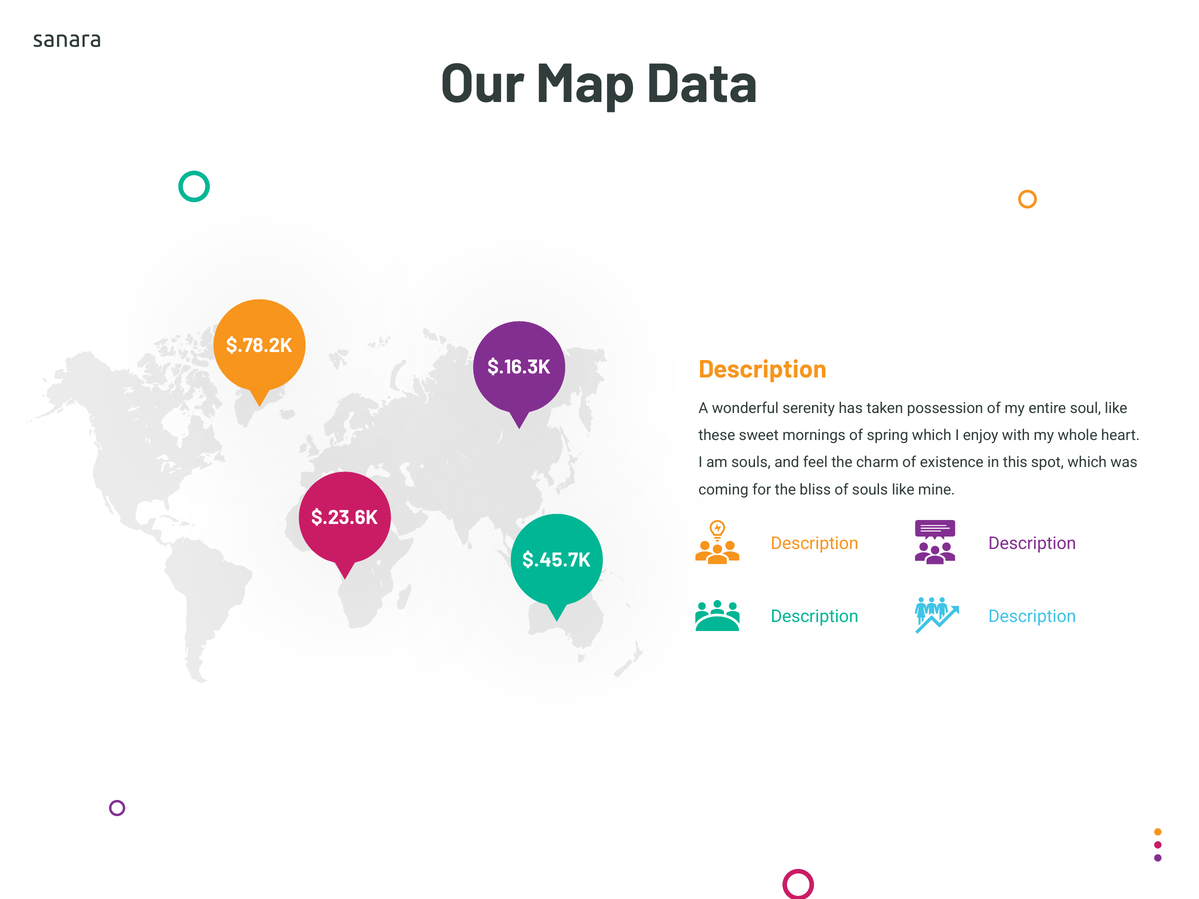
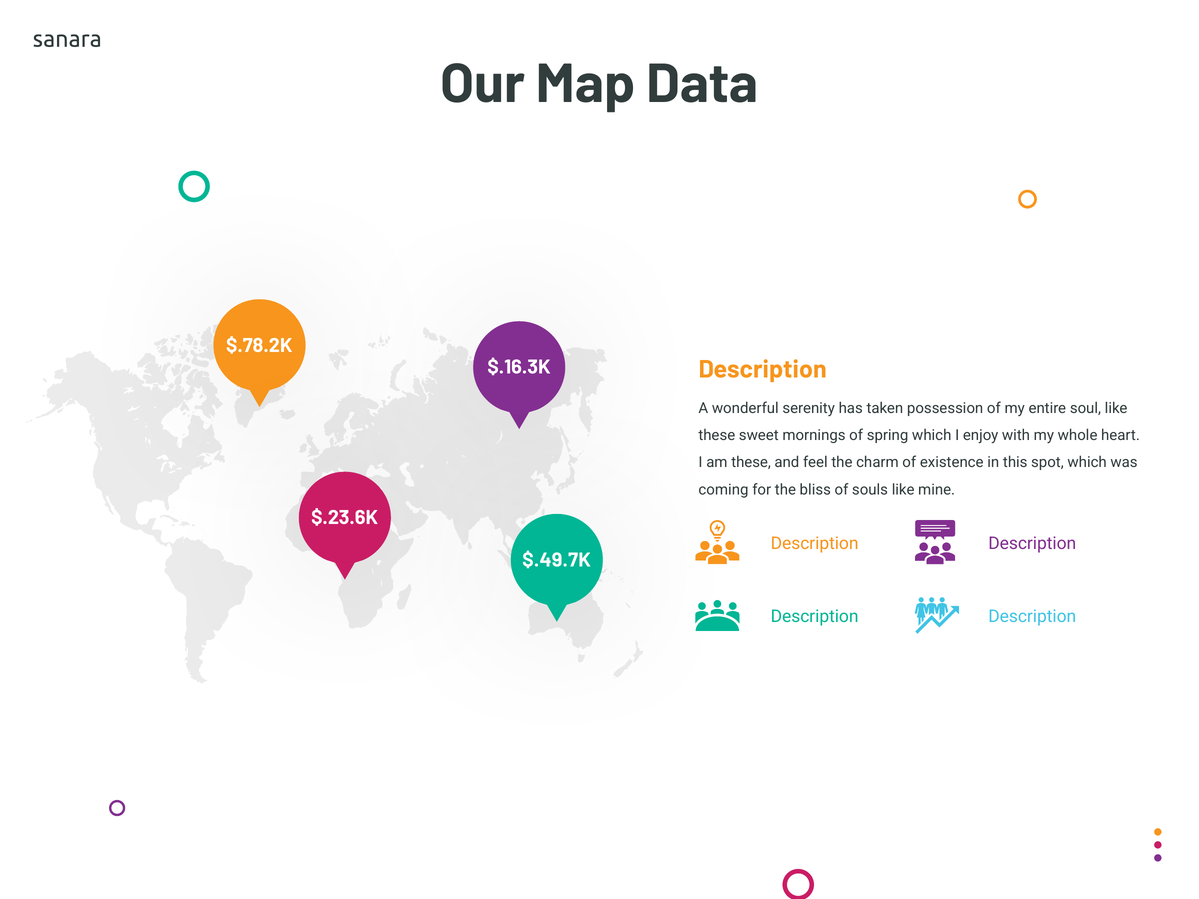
am souls: souls -> these
$.45.7K: $.45.7K -> $.49.7K
